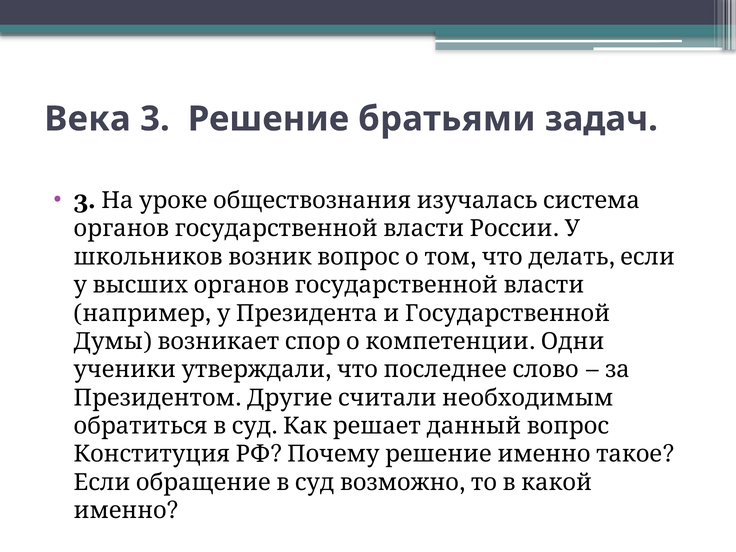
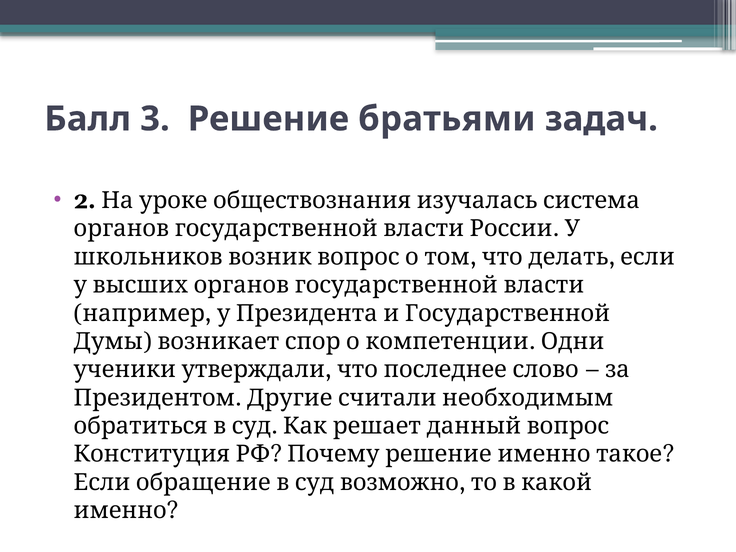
Века: Века -> Балл
3 at (85, 200): 3 -> 2
